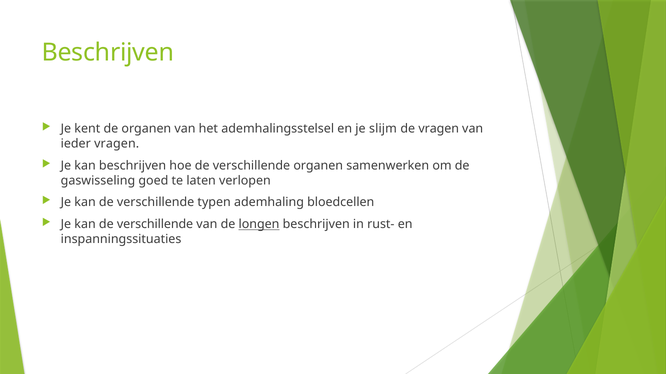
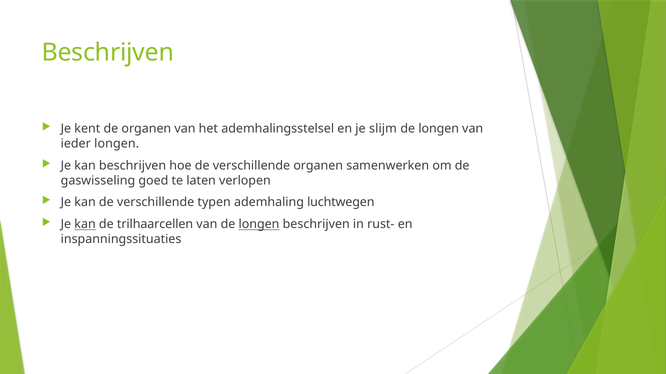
vragen at (439, 129): vragen -> longen
ieder vragen: vragen -> longen
bloedcellen: bloedcellen -> luchtwegen
kan at (85, 225) underline: none -> present
verschillende at (155, 225): verschillende -> trilhaarcellen
